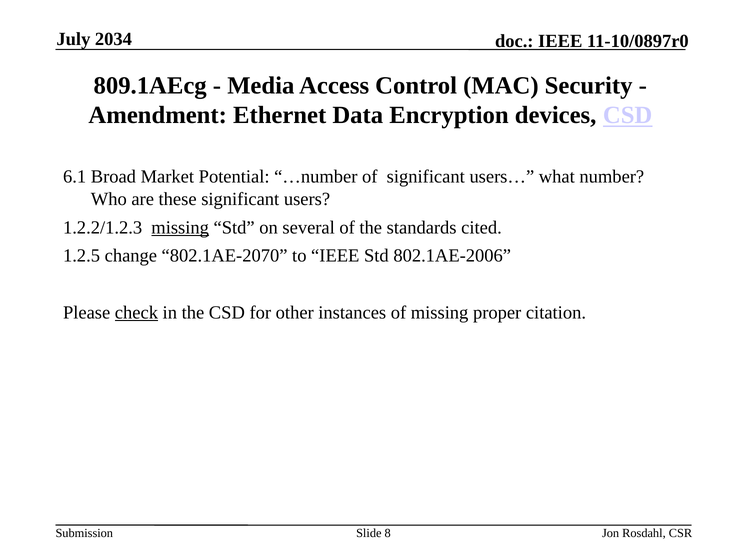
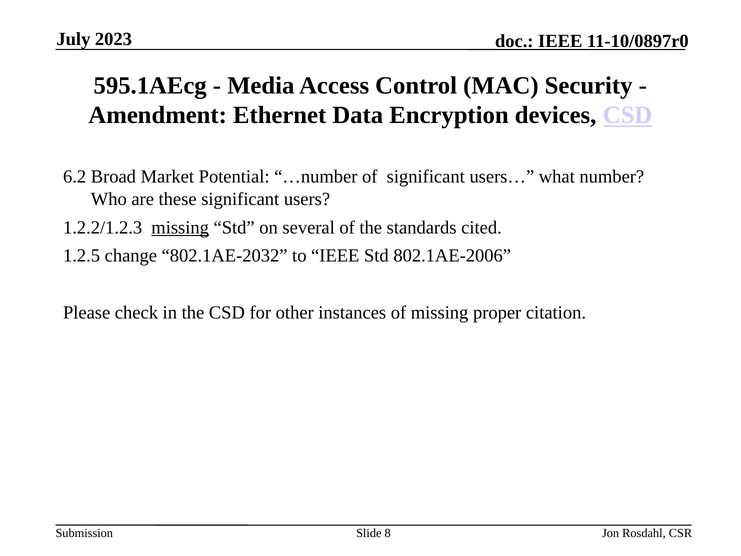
2034: 2034 -> 2023
809.1AEcg: 809.1AEcg -> 595.1AEcg
6.1: 6.1 -> 6.2
802.1AE-2070: 802.1AE-2070 -> 802.1AE-2032
check underline: present -> none
